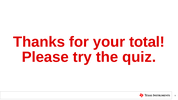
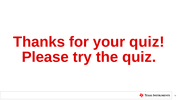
your total: total -> quiz
